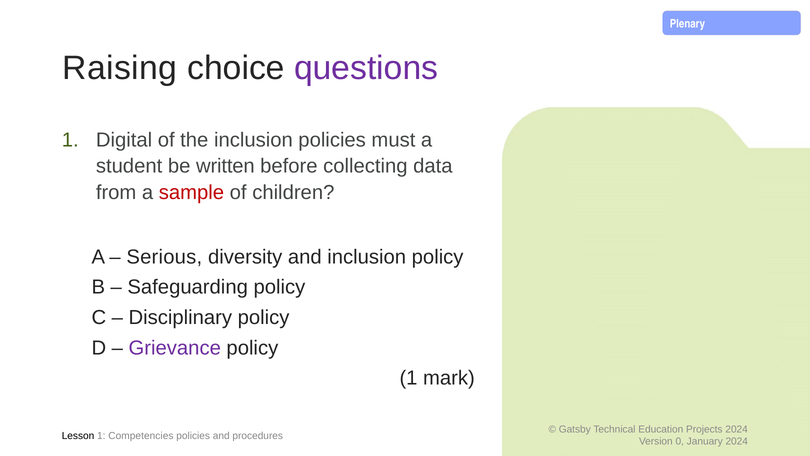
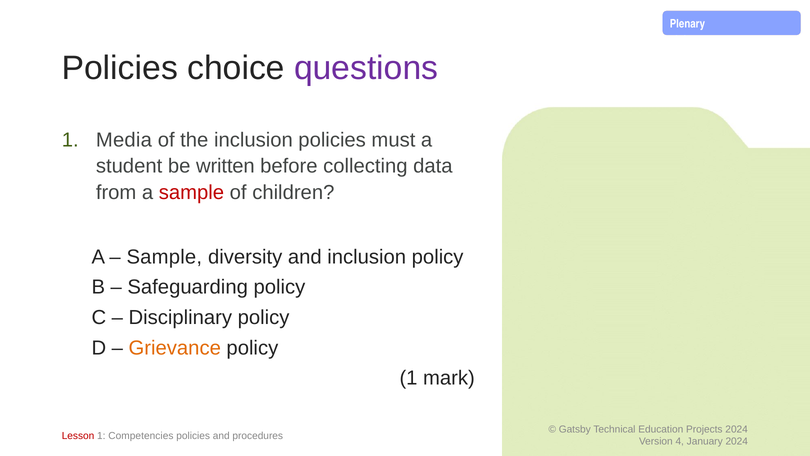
Raising at (120, 68): Raising -> Policies
Digital: Digital -> Media
Serious at (164, 257): Serious -> Sample
Grievance colour: purple -> orange
Lesson colour: black -> red
0: 0 -> 4
